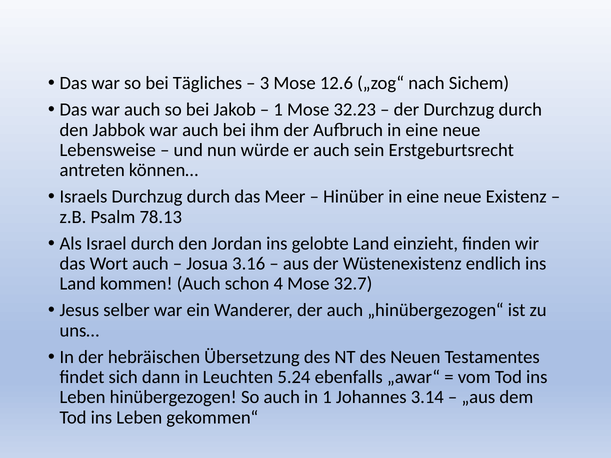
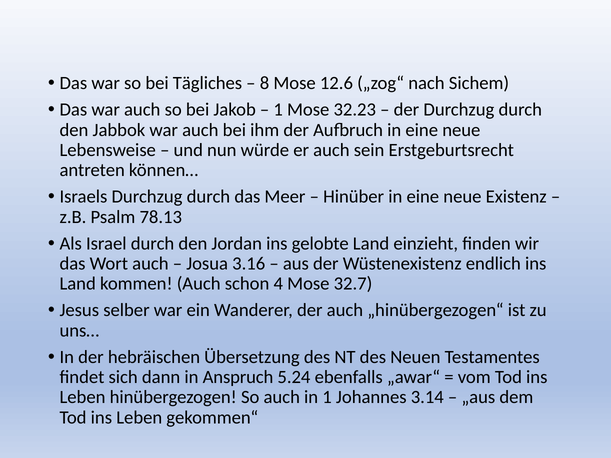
3: 3 -> 8
Leuchten: Leuchten -> Anspruch
